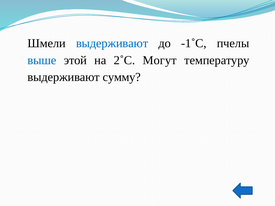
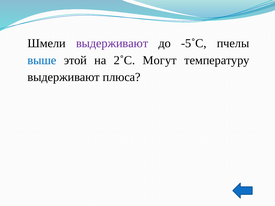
выдерживают at (112, 43) colour: blue -> purple
-1˚С: -1˚С -> -5˚С
сумму: сумму -> плюса
